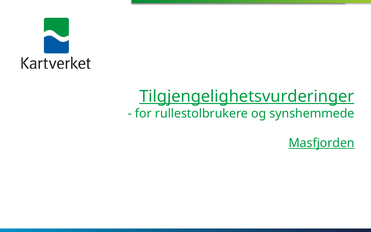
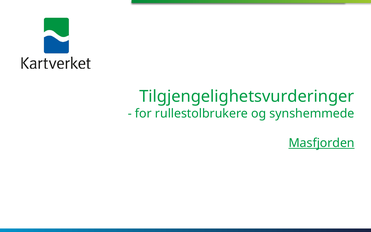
Tilgjengelighetsvurderinger underline: present -> none
